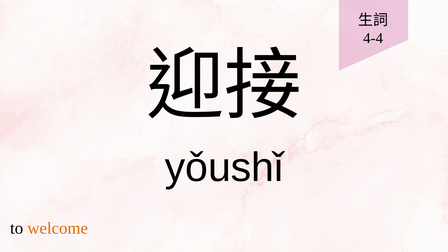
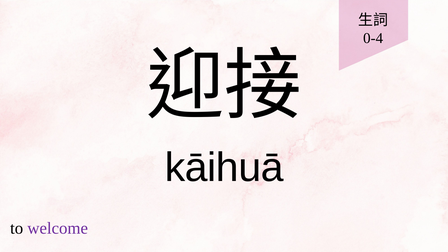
4-4: 4-4 -> 0-4
yǒushǐ: yǒushǐ -> kāihuā
welcome colour: orange -> purple
